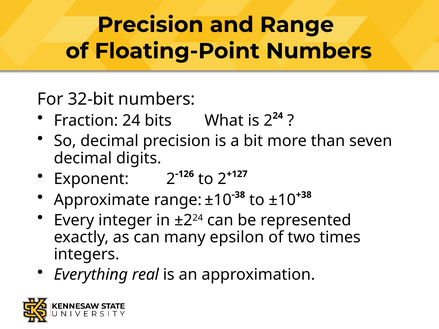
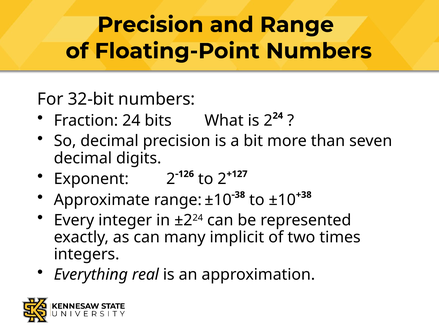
epsilon: epsilon -> implicit
